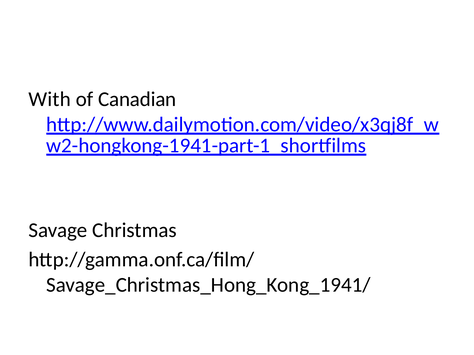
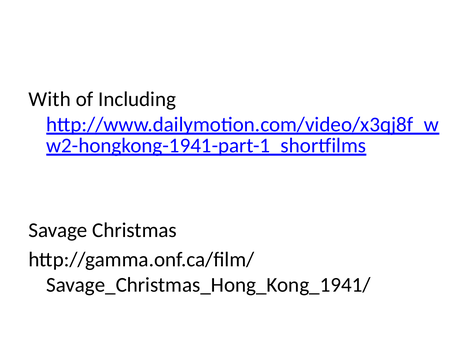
Canadian: Canadian -> Including
